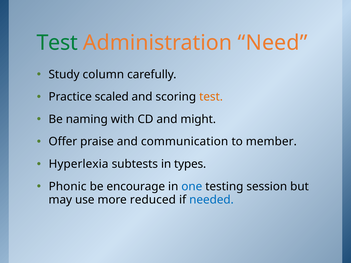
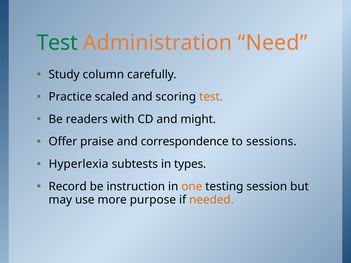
naming: naming -> readers
communication: communication -> correspondence
member: member -> sessions
Phonic: Phonic -> Record
encourage: encourage -> instruction
one colour: blue -> orange
reduced: reduced -> purpose
needed colour: blue -> orange
